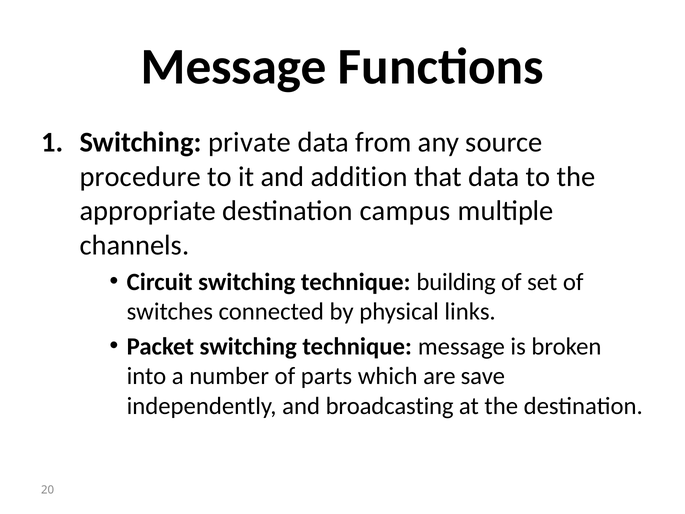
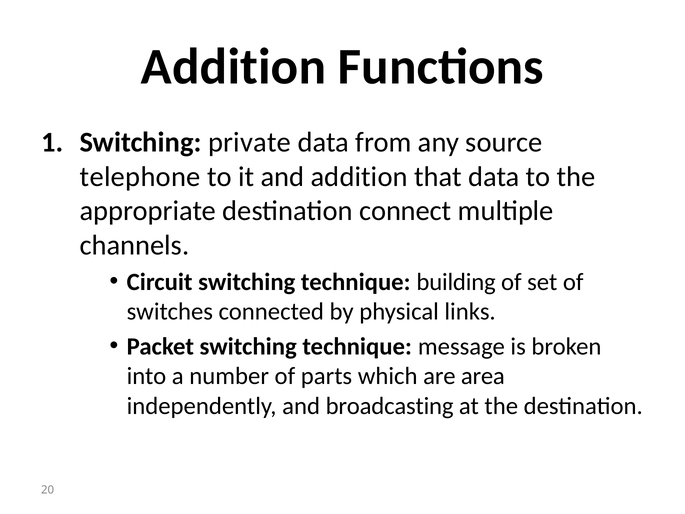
Message at (234, 67): Message -> Addition
procedure: procedure -> telephone
campus: campus -> connect
save: save -> area
